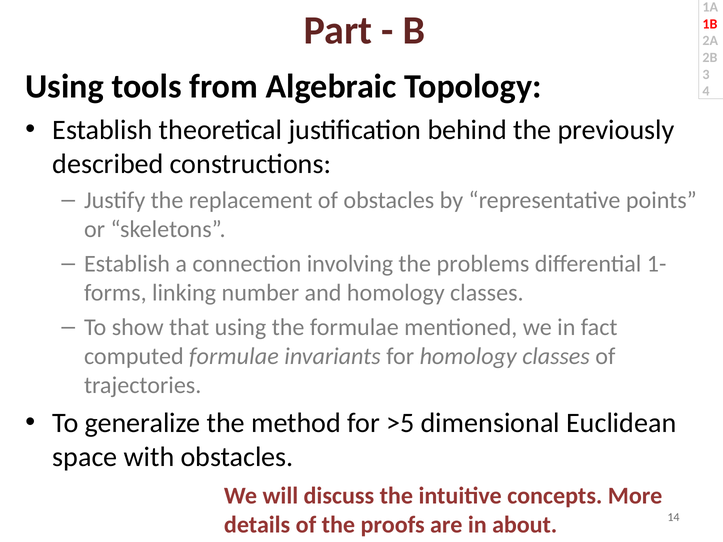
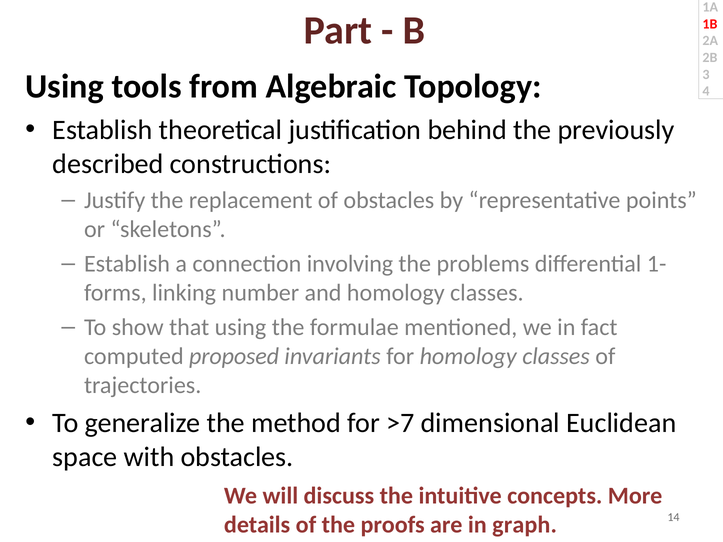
computed formulae: formulae -> proposed
>5: >5 -> >7
about: about -> graph
